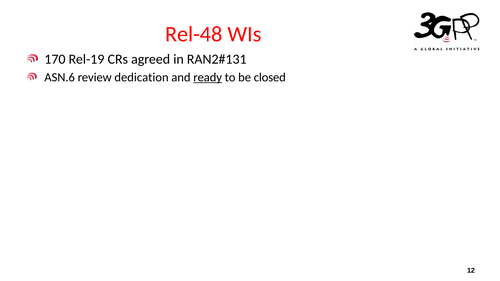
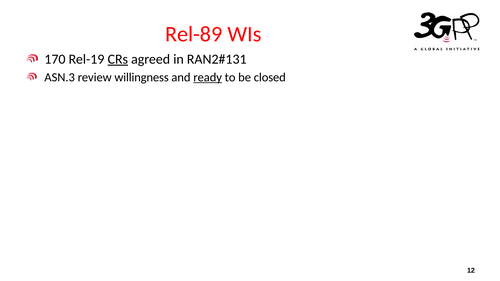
Rel-48: Rel-48 -> Rel-89
CRs underline: none -> present
ASN.6: ASN.6 -> ASN.3
dedication: dedication -> willingness
